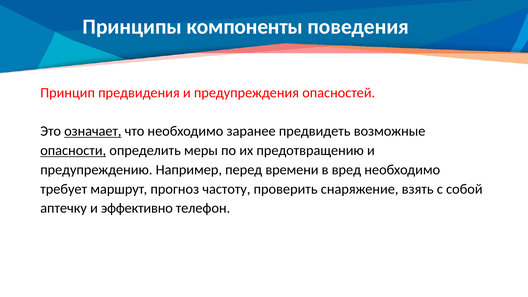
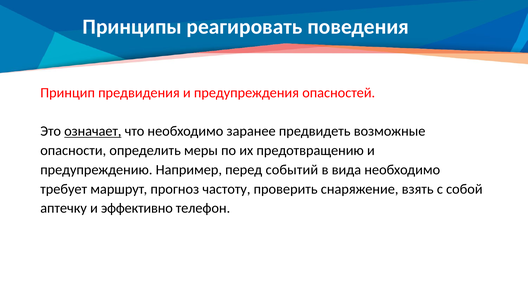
компоненты: компоненты -> реагировать
опасности underline: present -> none
времени: времени -> событий
вред: вред -> вида
